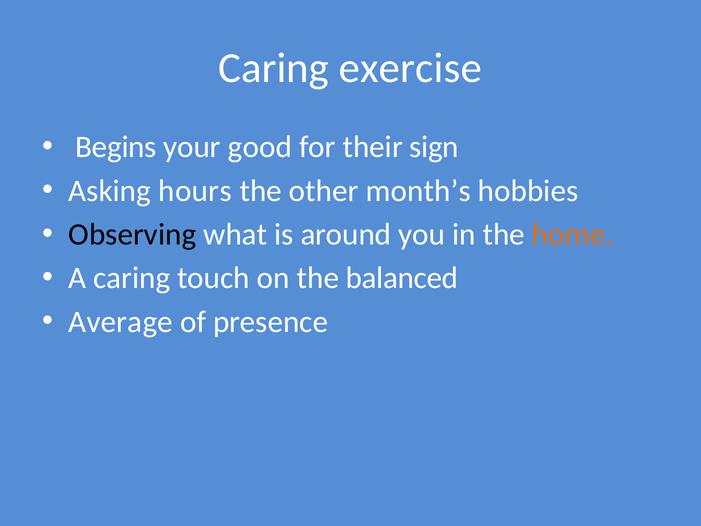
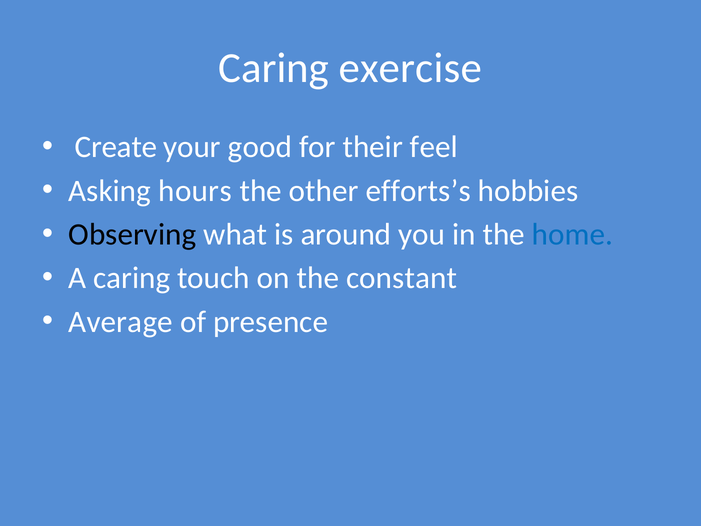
Begins: Begins -> Create
sign: sign -> feel
month’s: month’s -> efforts’s
home colour: orange -> blue
balanced: balanced -> constant
